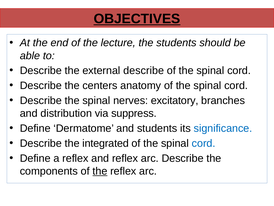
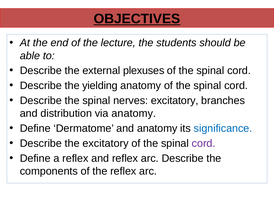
external describe: describe -> plexuses
centers: centers -> yielding
via suppress: suppress -> anatomy
and students: students -> anatomy
the integrated: integrated -> excitatory
cord at (204, 143) colour: blue -> purple
the at (100, 171) underline: present -> none
